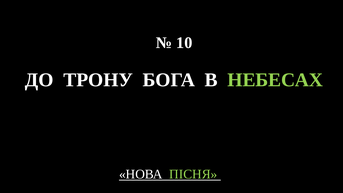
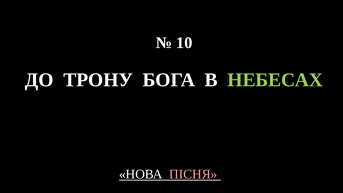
ПІСНЯ colour: light green -> pink
